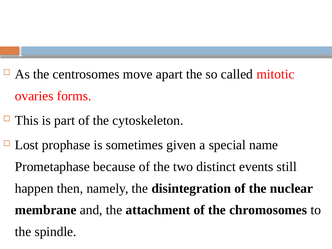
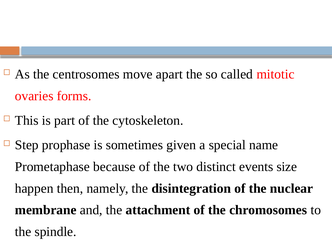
Lost: Lost -> Step
still: still -> size
